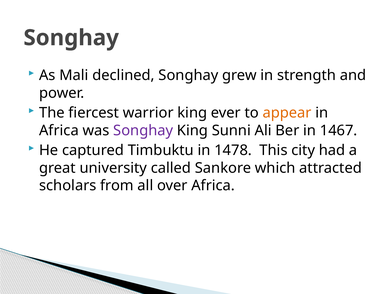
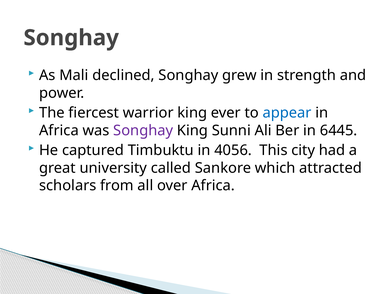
appear colour: orange -> blue
1467: 1467 -> 6445
1478: 1478 -> 4056
